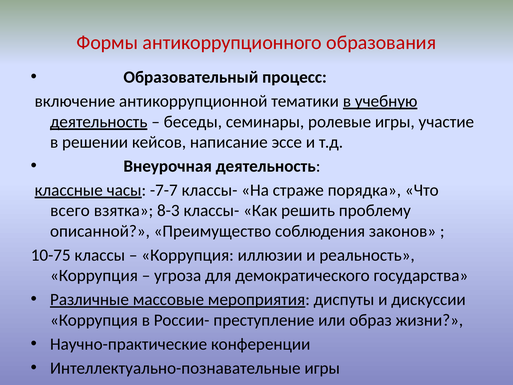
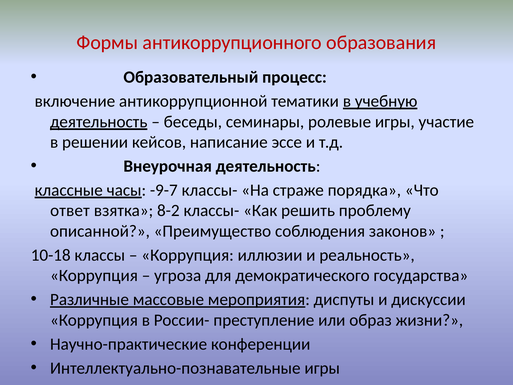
-7-7: -7-7 -> -9-7
всего: всего -> ответ
8-3: 8-3 -> 8-2
10-75: 10-75 -> 10-18
